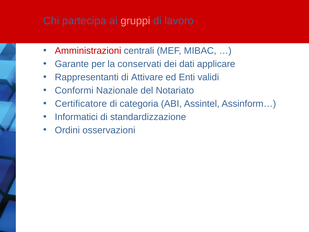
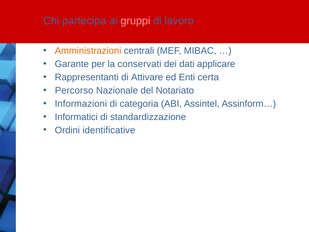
Amministrazioni colour: red -> orange
validi: validi -> certa
Conformi: Conformi -> Percorso
Certificatore: Certificatore -> Informazioni
osservazioni: osservazioni -> identificative
